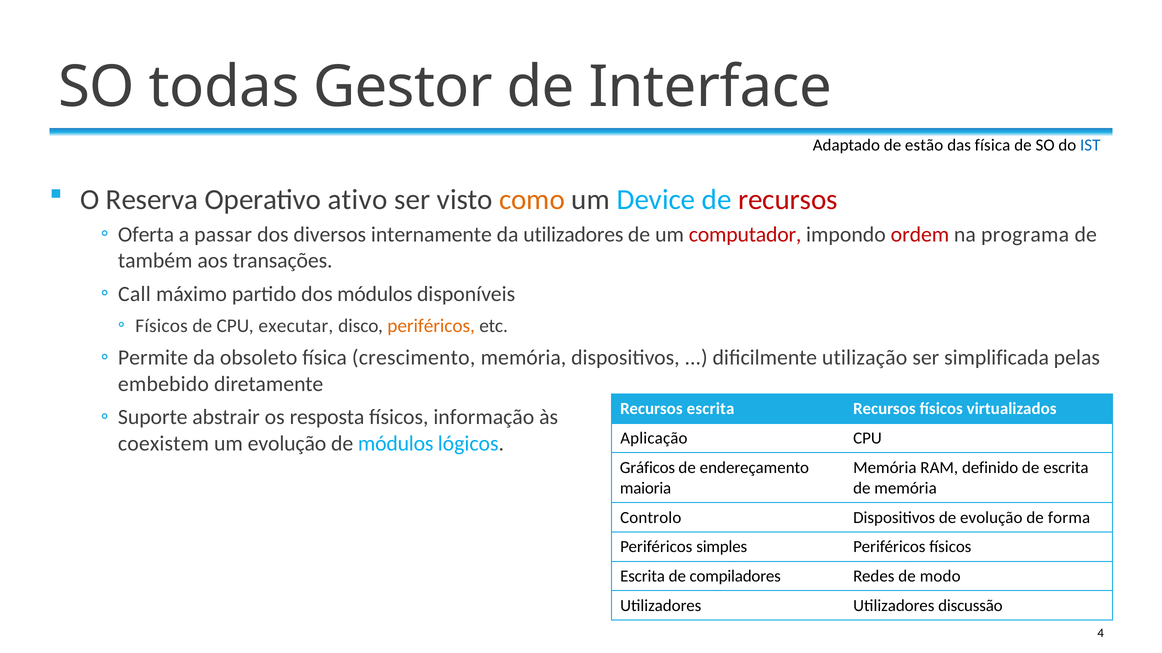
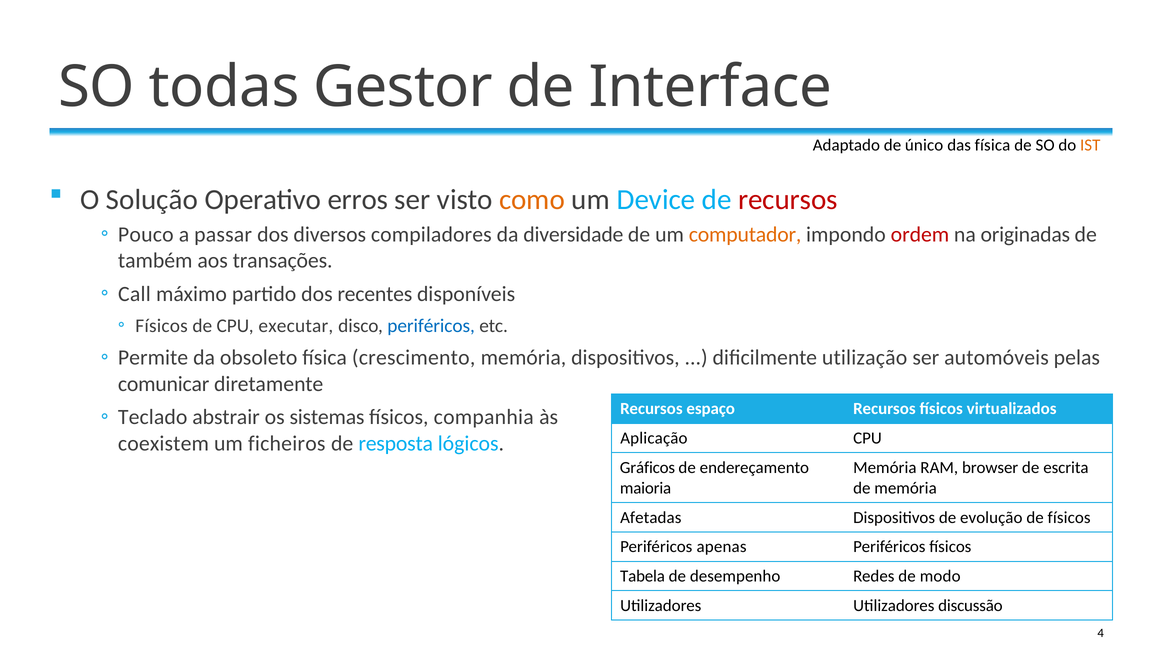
estão: estão -> único
IST colour: blue -> orange
Reserva: Reserva -> Solução
ativo: ativo -> erros
Oferta: Oferta -> Pouco
internamente: internamente -> compiladores
da utilizadores: utilizadores -> diversidade
computador colour: red -> orange
programa: programa -> originadas
dos módulos: módulos -> recentes
periféricos at (431, 326) colour: orange -> blue
simplificada: simplificada -> automóveis
embebido: embebido -> comunicar
Recursos escrita: escrita -> espaço
Suporte: Suporte -> Teclado
resposta: resposta -> sistemas
informação: informação -> companhia
um evolução: evolução -> ficheiros
de módulos: módulos -> resposta
definido: definido -> browser
Controlo: Controlo -> Afetadas
de forma: forma -> físicos
simples: simples -> apenas
Escrita at (643, 577): Escrita -> Tabela
compiladores: compiladores -> desempenho
